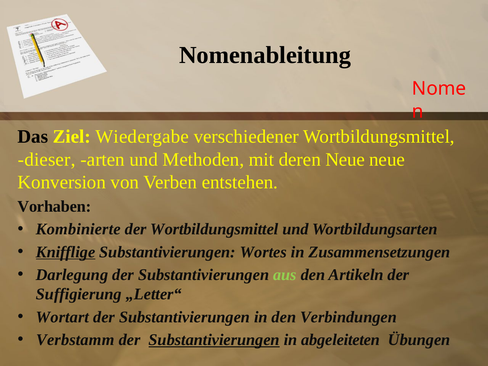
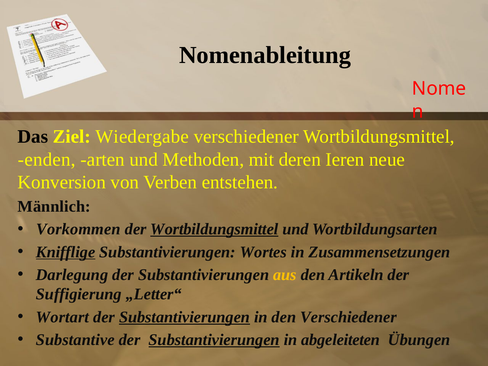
dieser: dieser -> enden
deren Neue: Neue -> Ieren
Vorhaben: Vorhaben -> Männlich
Kombinierte: Kombinierte -> Vorkommen
Wortbildungsmittel at (214, 229) underline: none -> present
aus colour: light green -> yellow
Substantivierungen at (184, 317) underline: none -> present
den Verbindungen: Verbindungen -> Verschiedener
Verbstamm: Verbstamm -> Substantive
